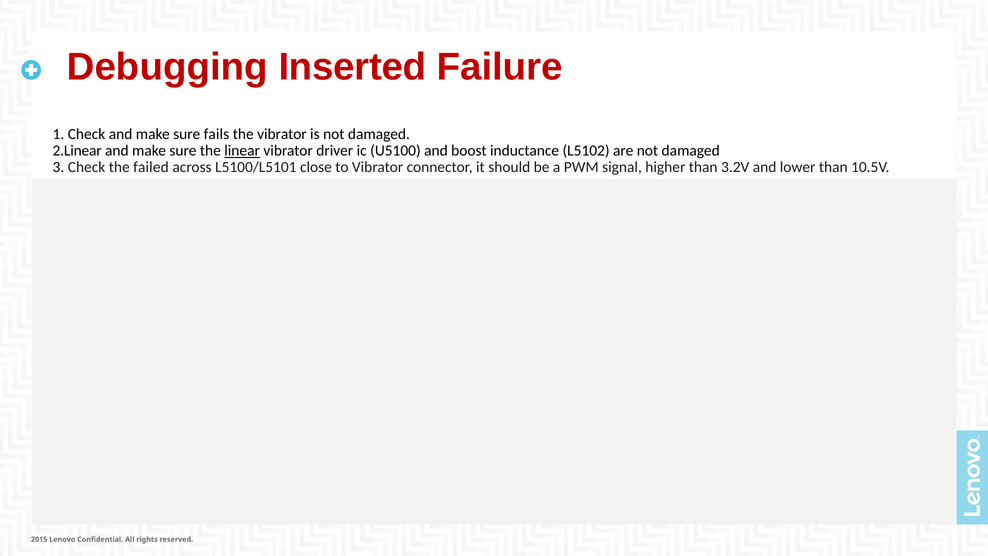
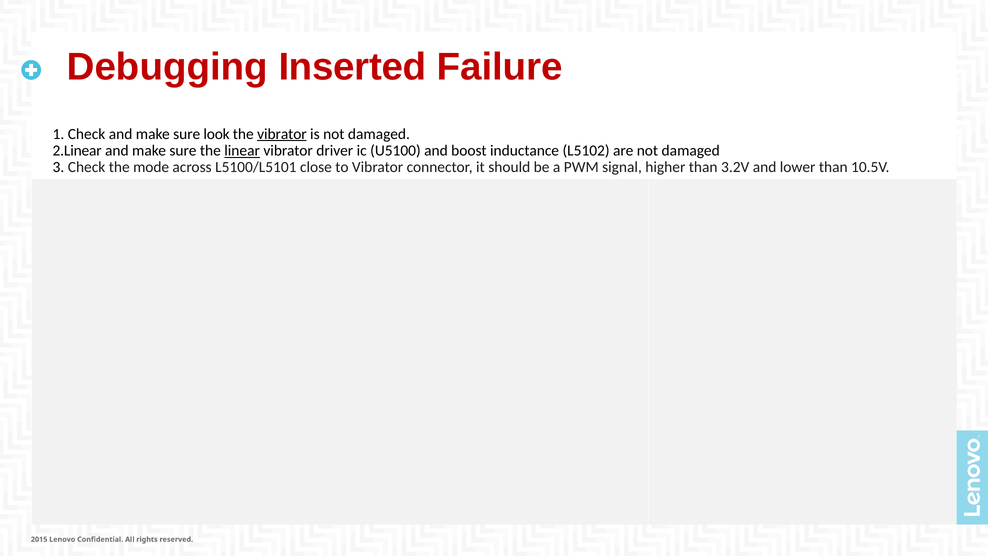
fails: fails -> look
vibrator at (282, 134) underline: none -> present
failed: failed -> mode
